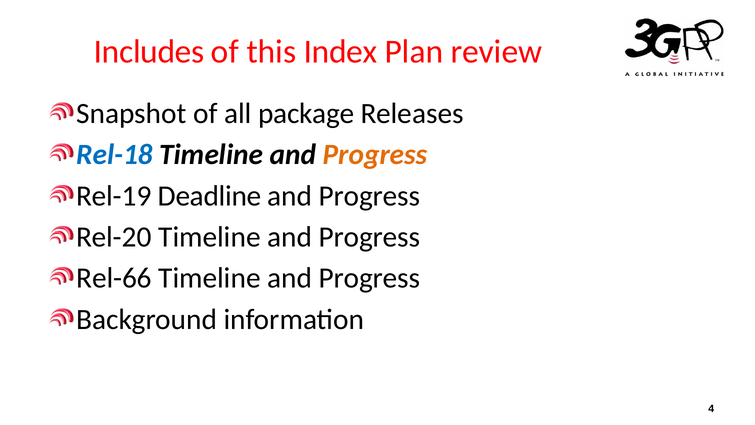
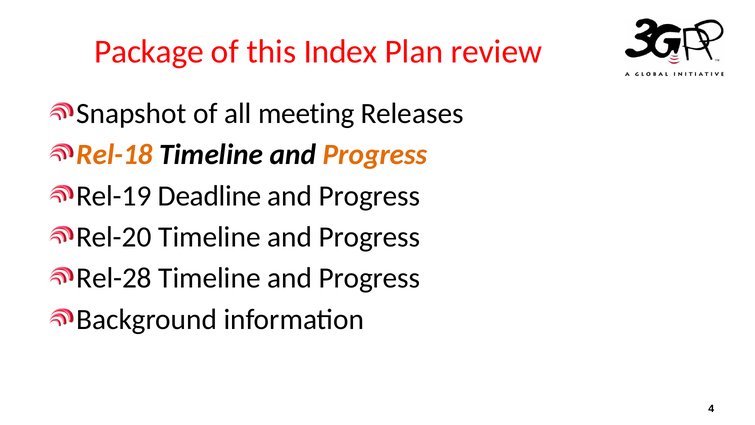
Includes: Includes -> Package
package: package -> meeting
Rel-18 colour: blue -> orange
Rel-66: Rel-66 -> Rel-28
